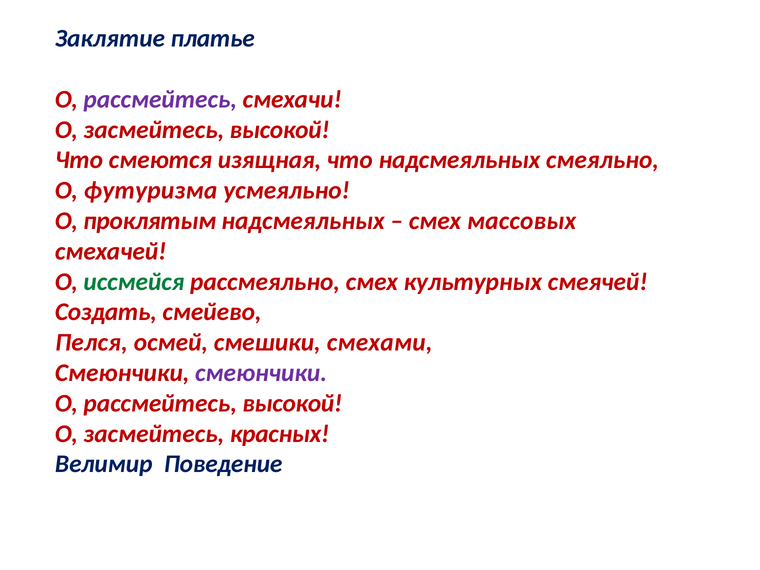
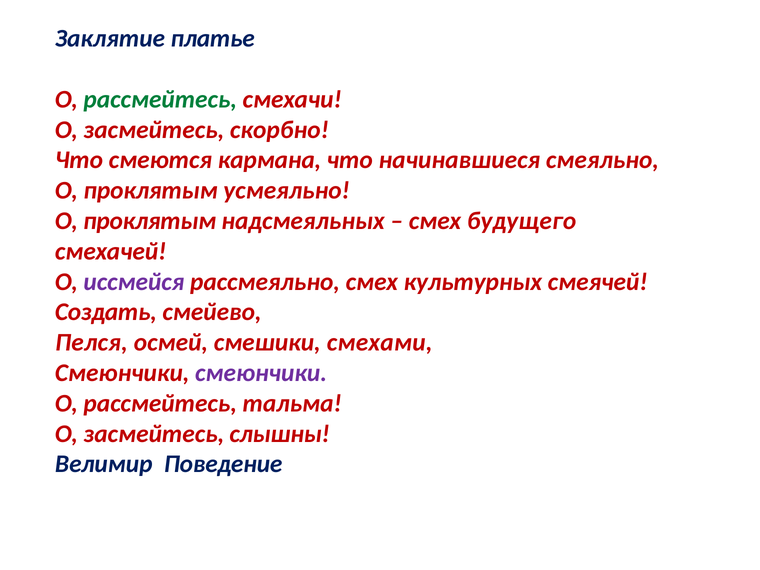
рассмейтесь at (160, 99) colour: purple -> green
засмейтесь высокой: высокой -> скорбно
изящная: изящная -> кармана
что надсмеяльных: надсмеяльных -> начинавшиеся
футуризма at (150, 190): футуризма -> проклятым
массовых: массовых -> будущего
иссмейся colour: green -> purple
рассмейтесь высокой: высокой -> тальма
красных: красных -> слышны
